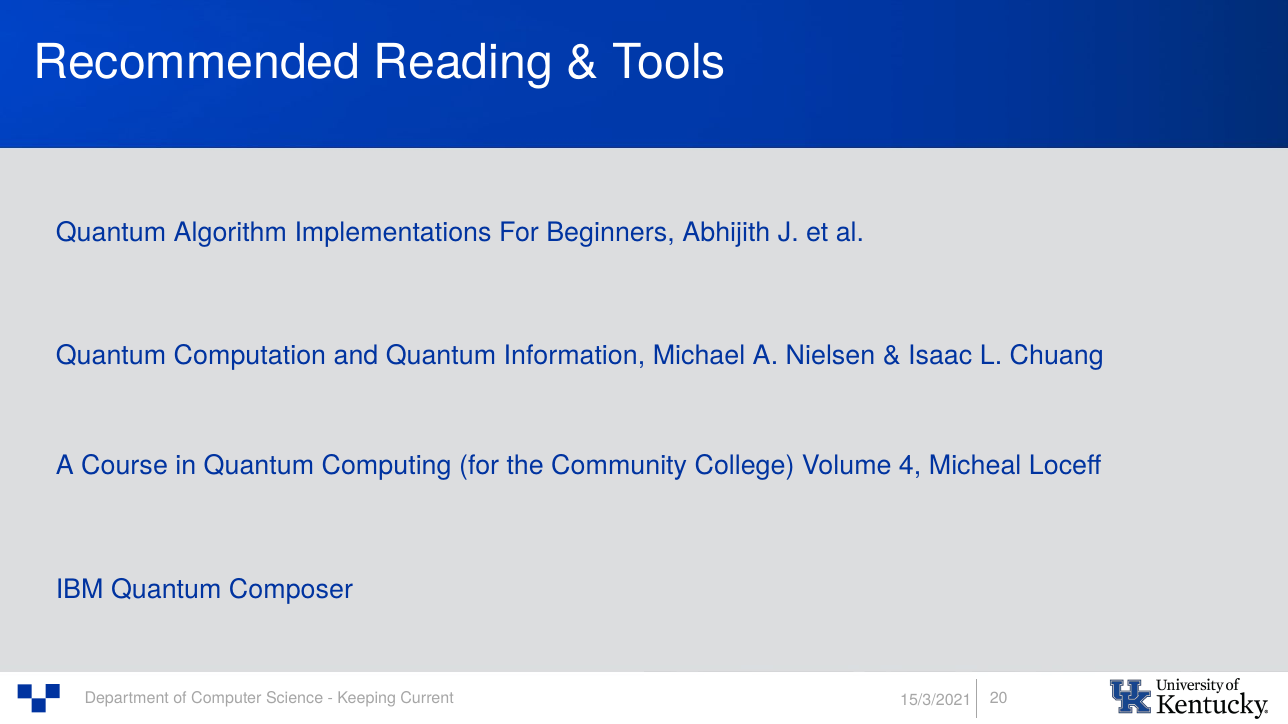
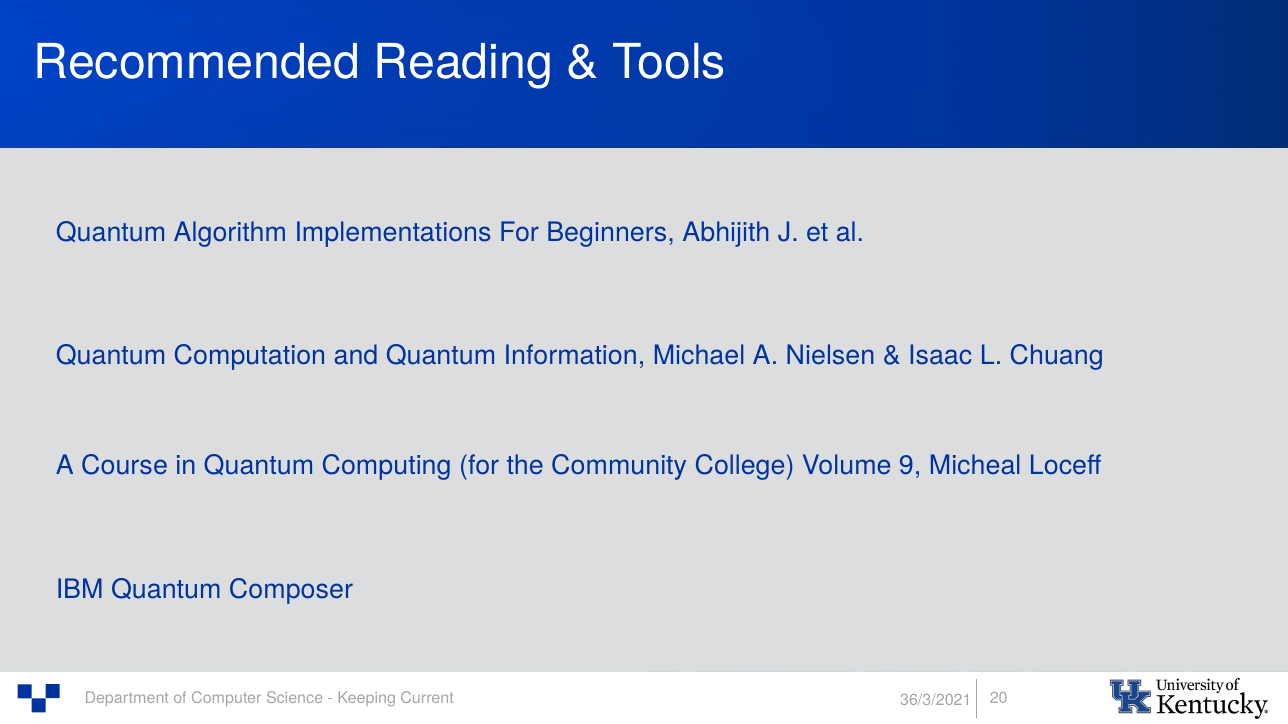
4: 4 -> 9
15/3/2021: 15/3/2021 -> 36/3/2021
